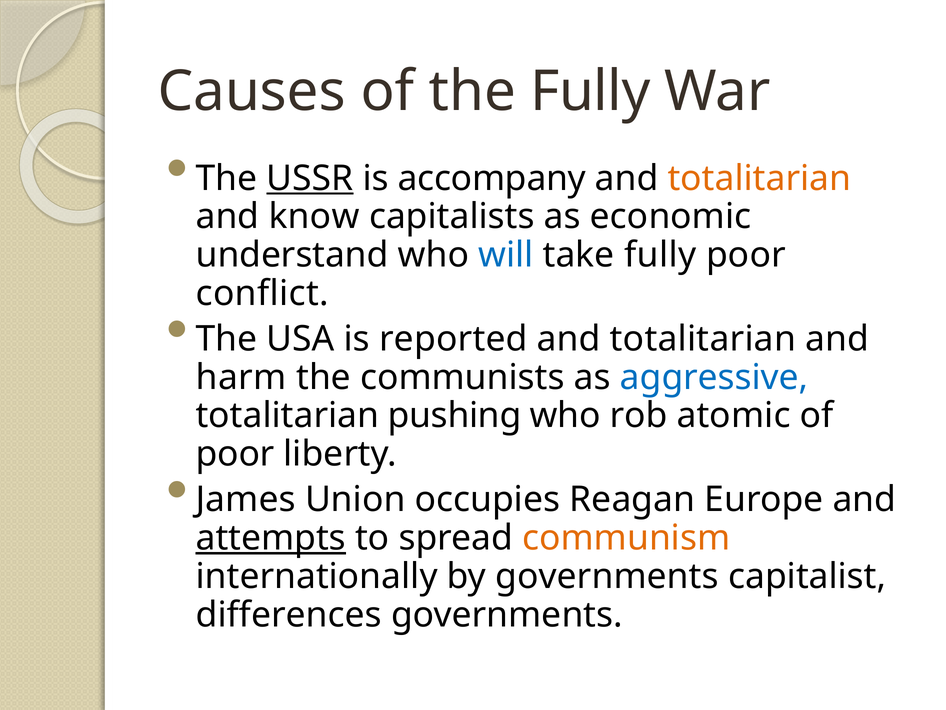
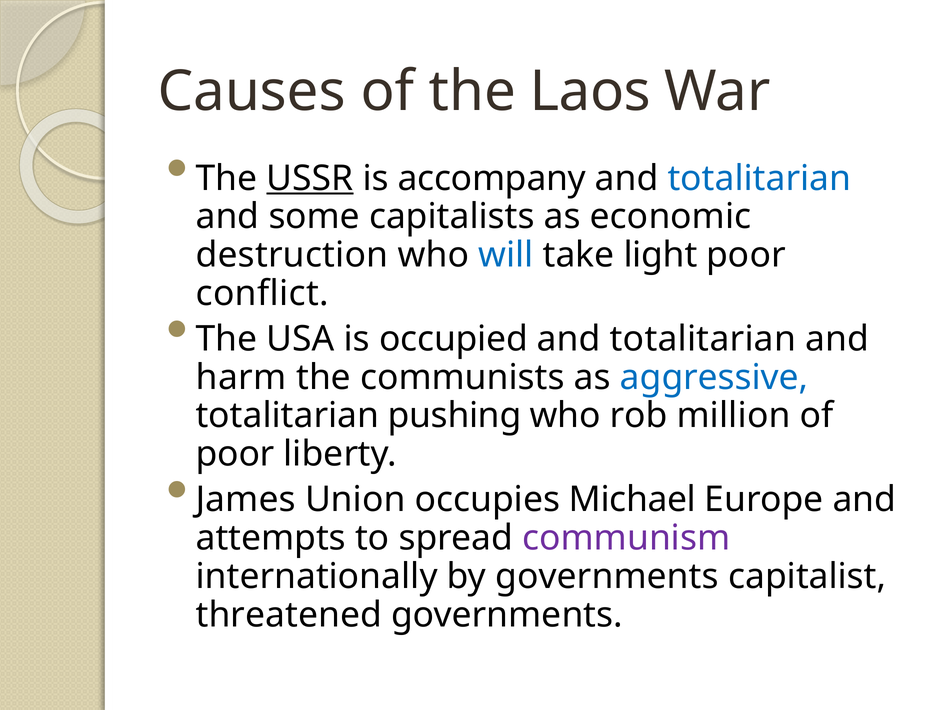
the Fully: Fully -> Laos
totalitarian at (759, 178) colour: orange -> blue
know: know -> some
understand: understand -> destruction
take fully: fully -> light
reported: reported -> occupied
atomic: atomic -> million
Reagan: Reagan -> Michael
attempts underline: present -> none
communism colour: orange -> purple
differences: differences -> threatened
